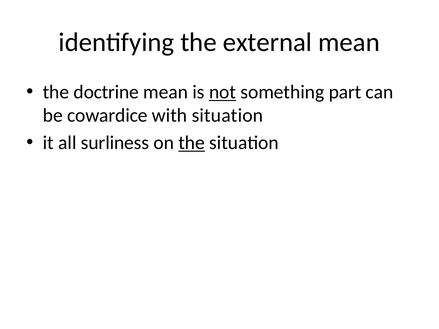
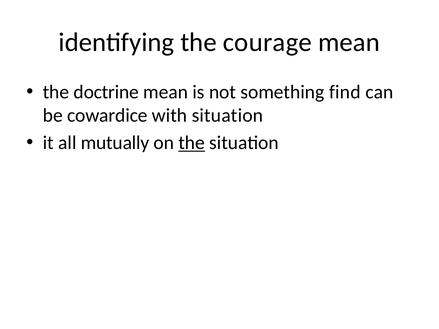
external: external -> courage
not underline: present -> none
part: part -> find
surliness: surliness -> mutually
